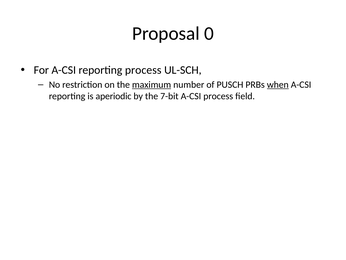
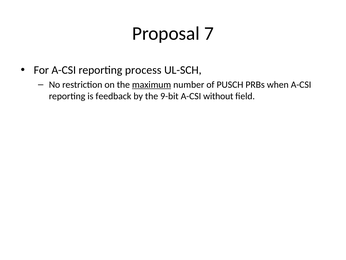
0: 0 -> 7
when underline: present -> none
aperiodic: aperiodic -> feedback
7-bit: 7-bit -> 9-bit
A-CSI process: process -> without
